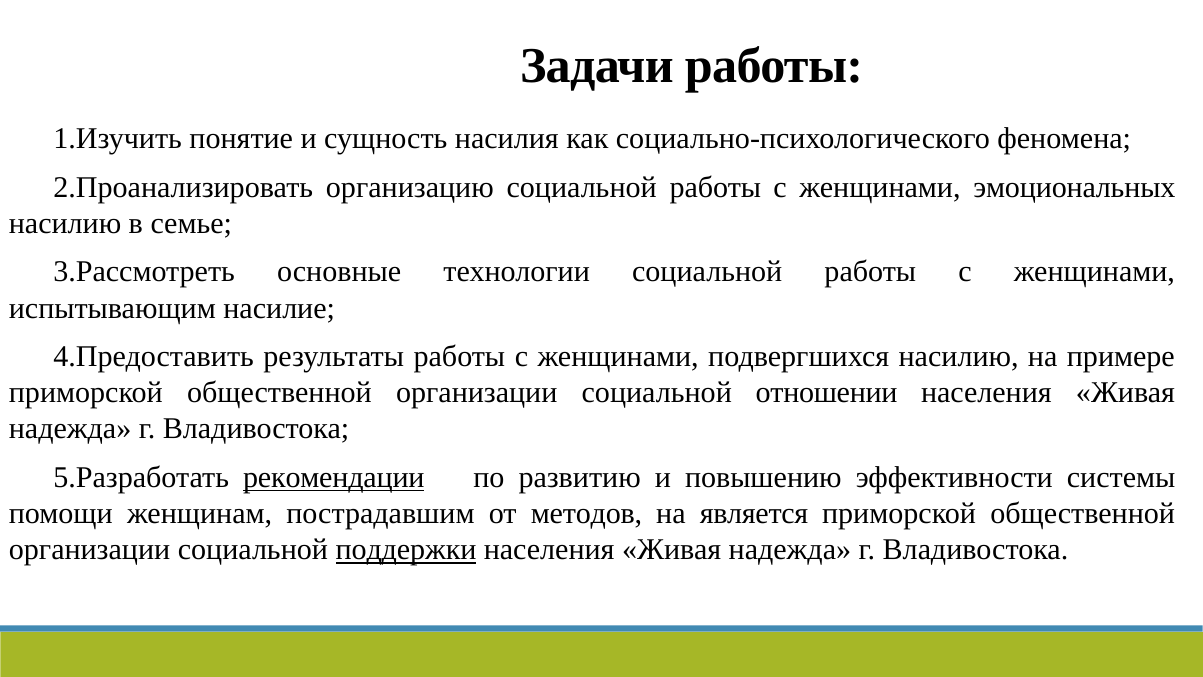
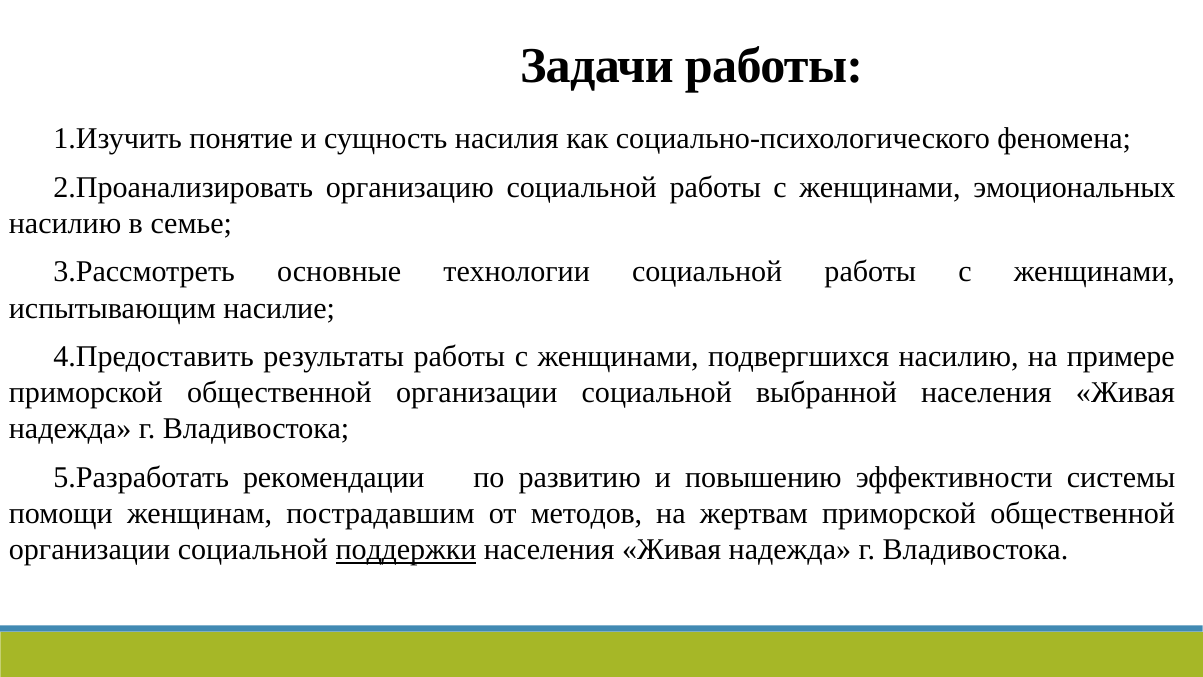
отношении: отношении -> выбранной
рекомендации underline: present -> none
является: является -> жертвам
